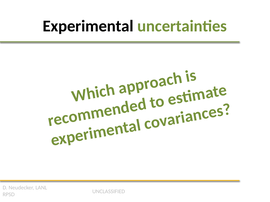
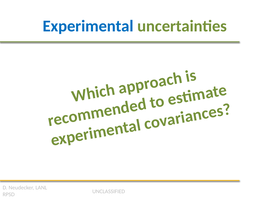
Experimental colour: black -> blue
